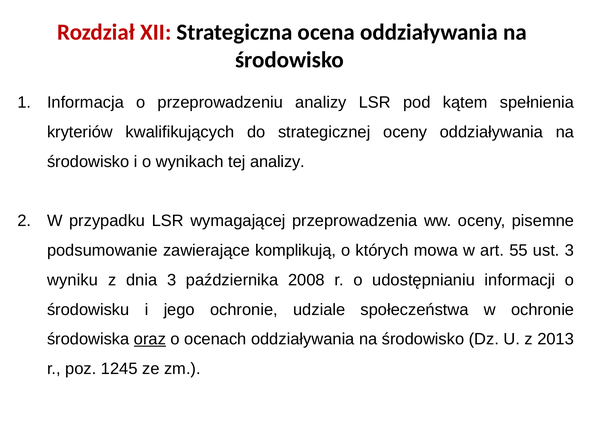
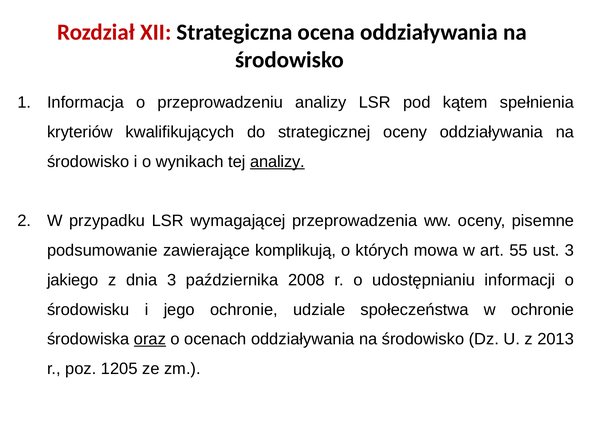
analizy at (277, 162) underline: none -> present
wyniku: wyniku -> jakiego
1245: 1245 -> 1205
